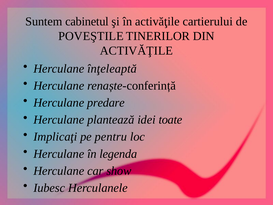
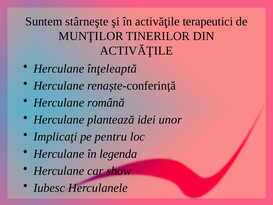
cabinetul: cabinetul -> stârneşte
cartierului: cartierului -> terapeutici
POVEŞTILE: POVEŞTILE -> MUNŢILOR
predare: predare -> română
toate: toate -> unor
